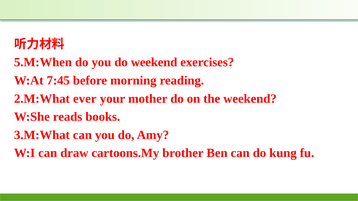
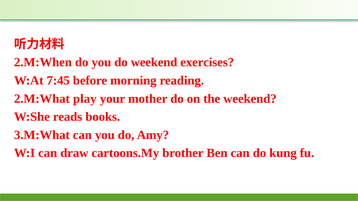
5.M:When: 5.M:When -> 2.M:When
ever: ever -> play
